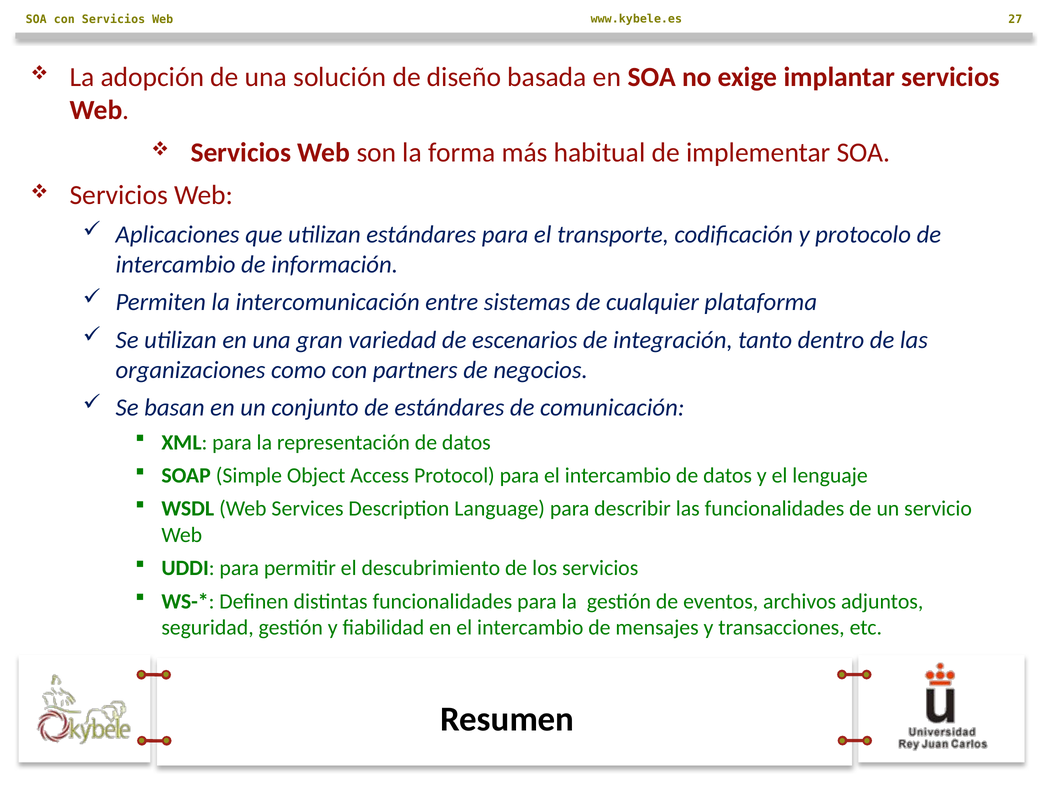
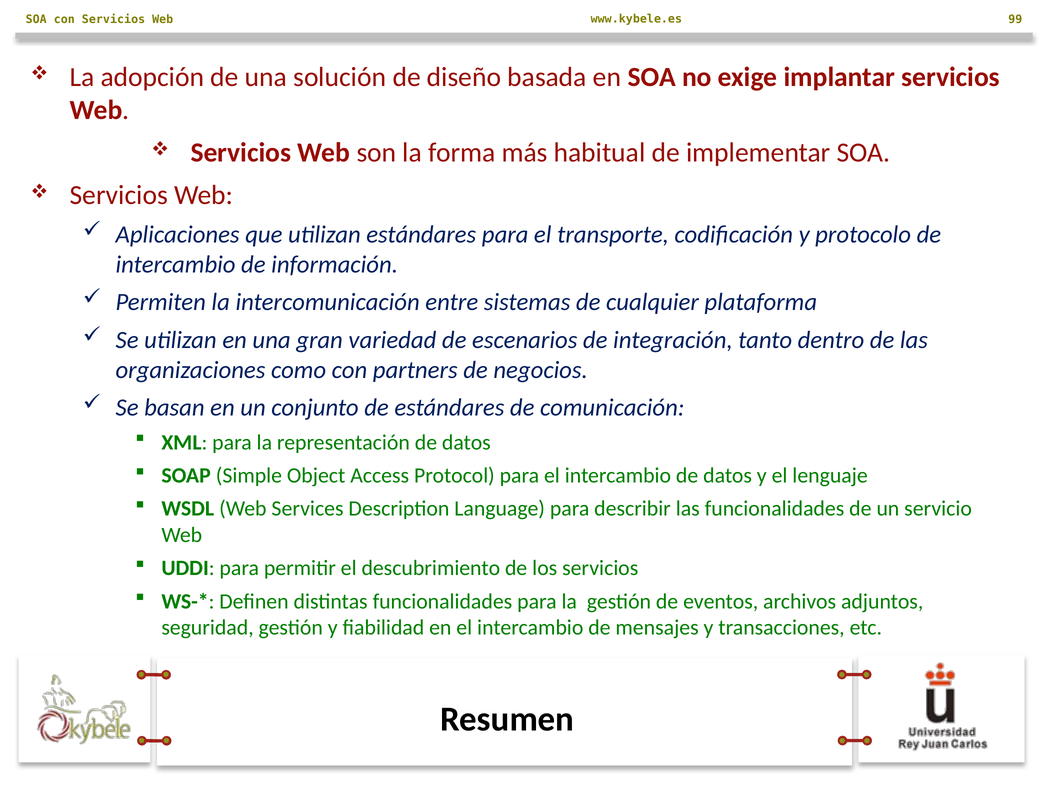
27: 27 -> 99
